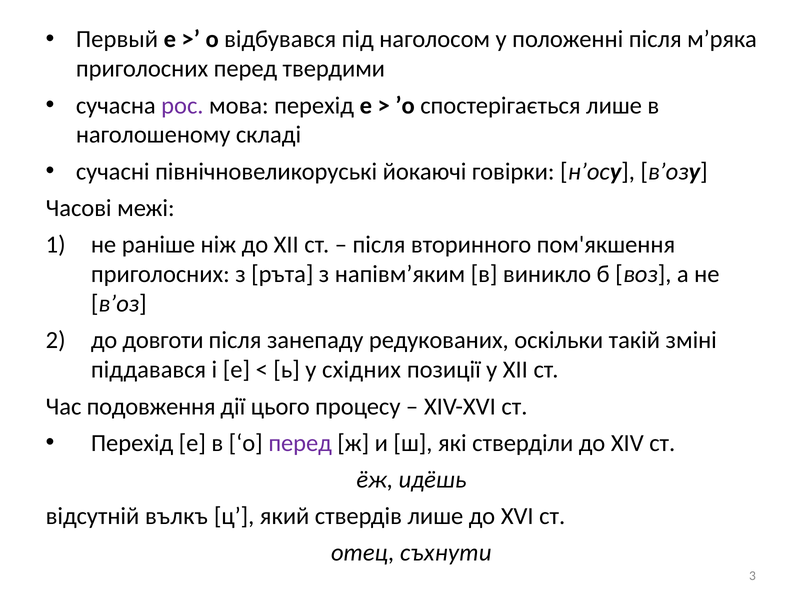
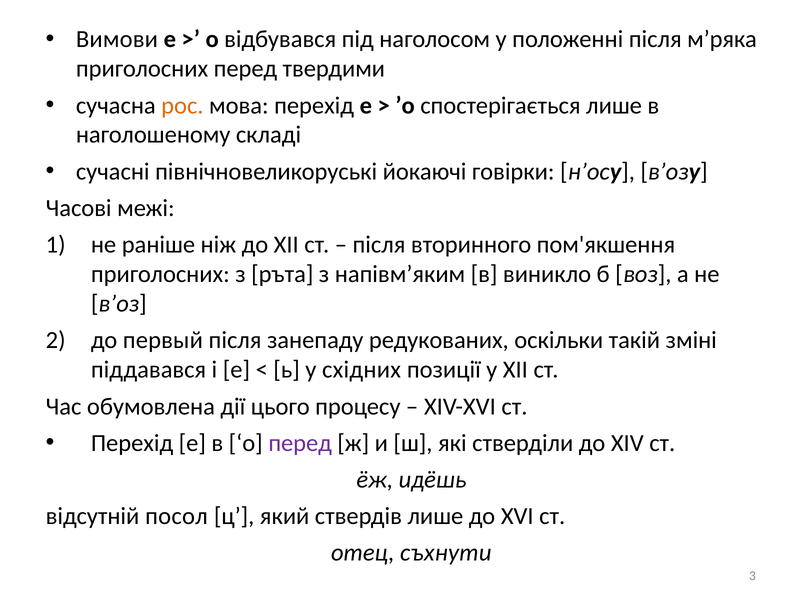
Первый: Первый -> Вимови
рос colour: purple -> orange
довготи: довготи -> первый
подовження: подовження -> обумовлена
вълкъ: вълкъ -> посол
